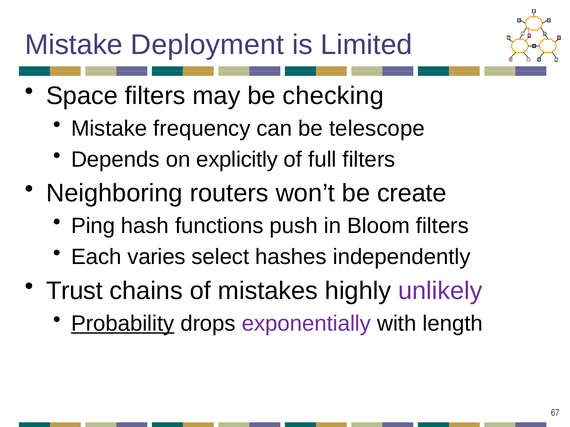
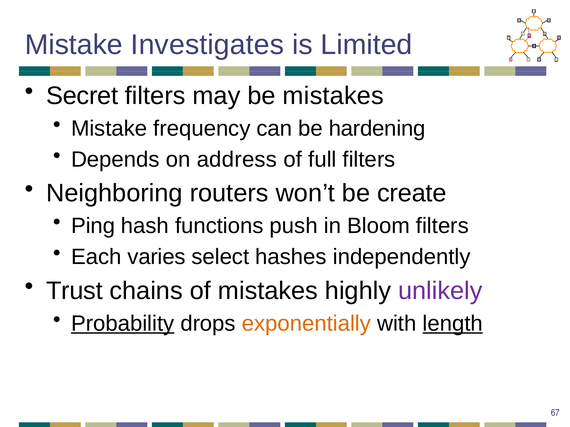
Deployment: Deployment -> Investigates
Space: Space -> Secret
be checking: checking -> mistakes
telescope: telescope -> hardening
explicitly: explicitly -> address
exponentially colour: purple -> orange
length underline: none -> present
